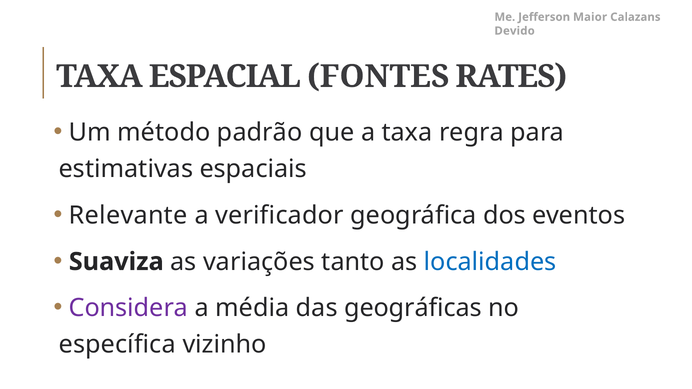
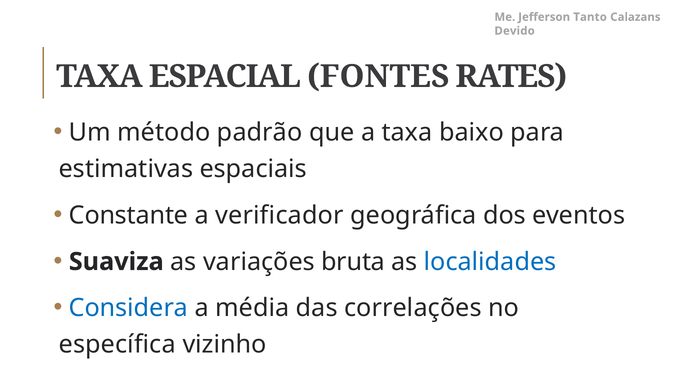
Maior: Maior -> Tanto
regra: regra -> baixo
Relevante: Relevante -> Constante
tanto: tanto -> bruta
Considera colour: purple -> blue
geográficas: geográficas -> correlações
